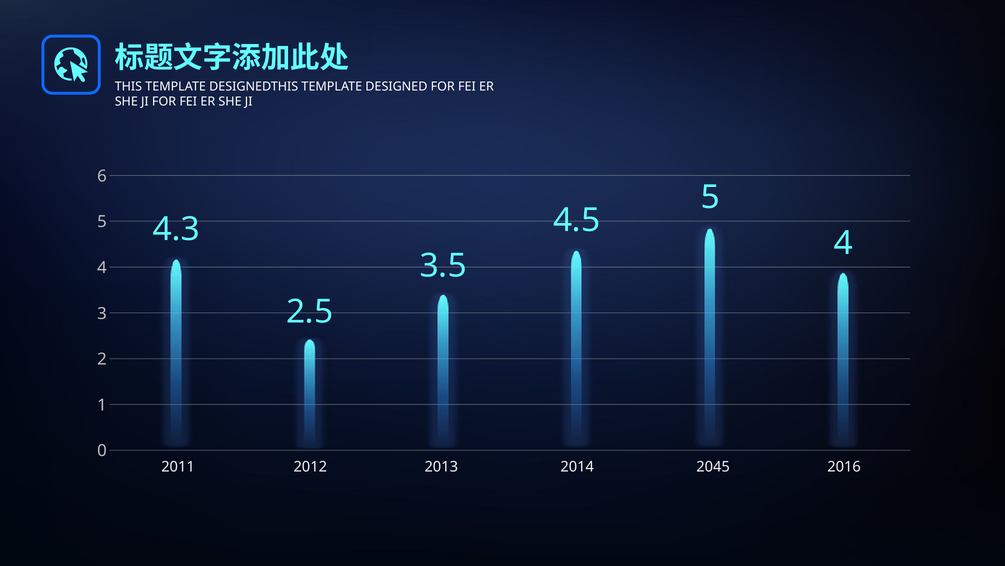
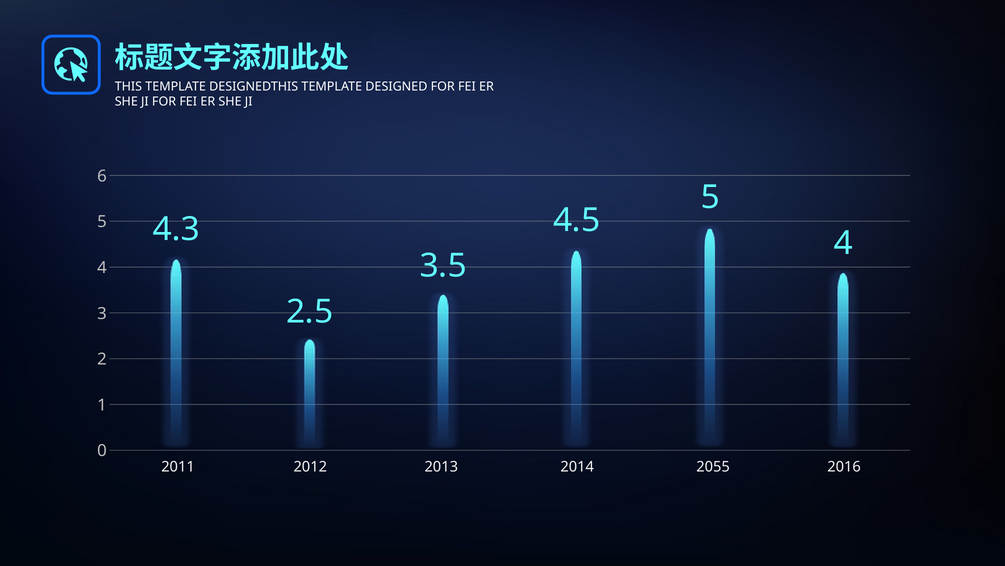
2045: 2045 -> 2055
